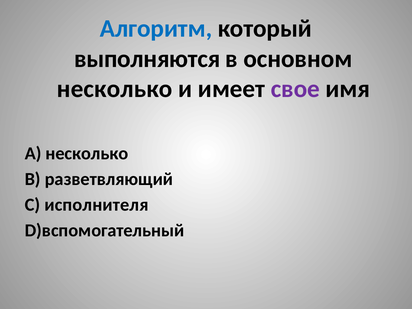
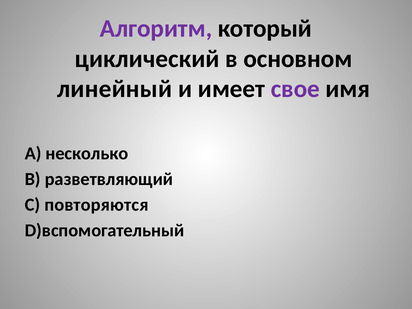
Алгоритм colour: blue -> purple
выполняются: выполняются -> циклический
несколько at (115, 89): несколько -> линейный
исполнителя: исполнителя -> повторяются
